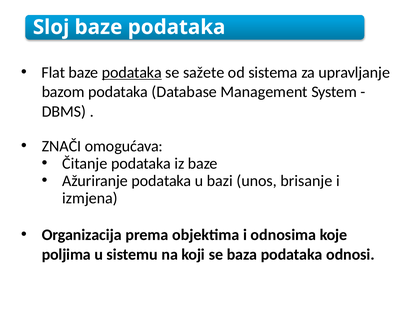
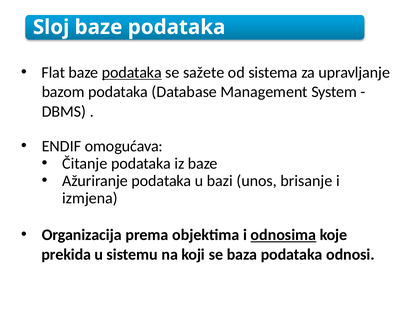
ZNAČI: ZNAČI -> ENDIF
odnosima underline: none -> present
poljima: poljima -> prekida
